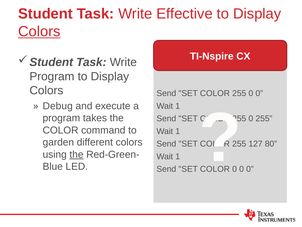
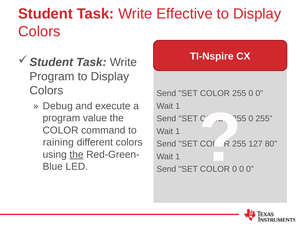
Colors at (39, 31) underline: present -> none
takes: takes -> value
garden: garden -> raining
